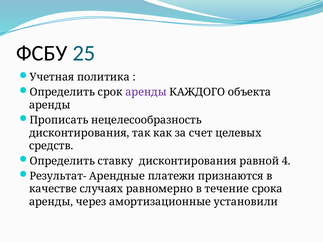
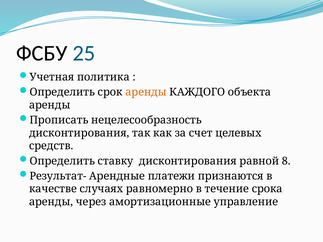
аренды at (146, 92) colour: purple -> orange
4: 4 -> 8
установили: установили -> управление
